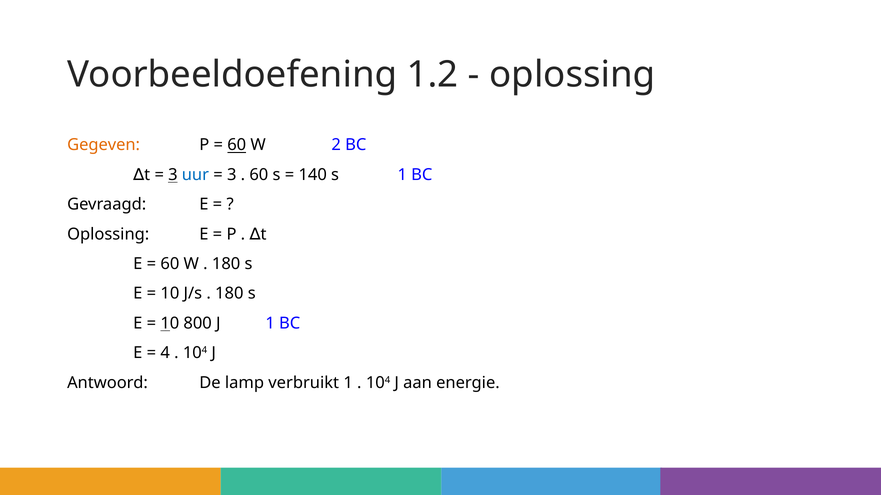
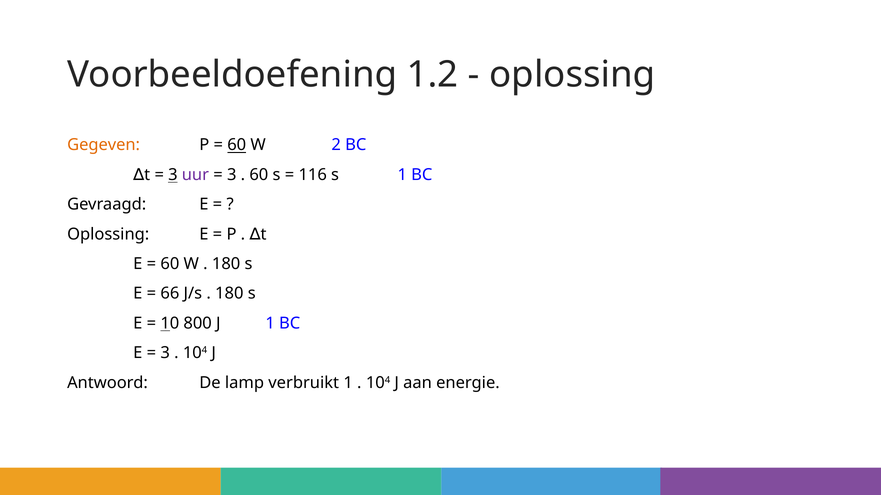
uur colour: blue -> purple
140: 140 -> 116
10 at (170, 294): 10 -> 66
4 at (165, 353): 4 -> 3
